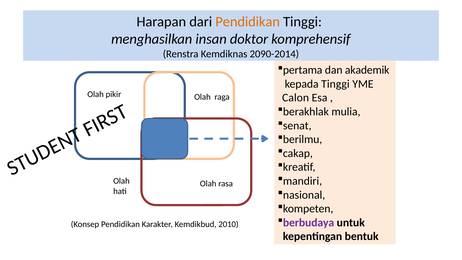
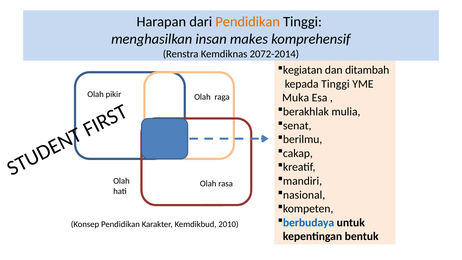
doktor: doktor -> makes
2090-2014: 2090-2014 -> 2072-2014
pertama: pertama -> kegiatan
akademik: akademik -> ditambah
Calon: Calon -> Muka
berbudaya colour: purple -> blue
